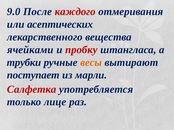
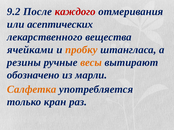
9.0: 9.0 -> 9.2
пробку colour: red -> orange
трубки: трубки -> резины
поступает: поступает -> обозначено
Салфетка colour: red -> orange
лице: лице -> кран
